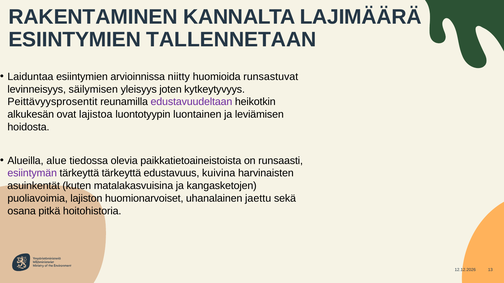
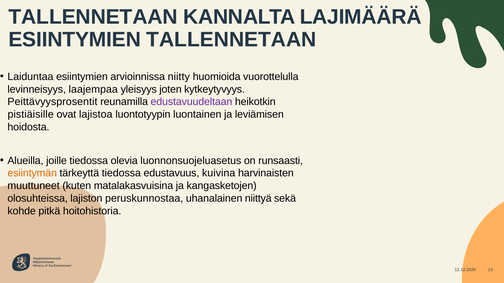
RAKENTAMINEN at (93, 17): RAKENTAMINEN -> TALLENNETAAN
runsastuvat: runsastuvat -> vuorottelulla
säilymisen: säilymisen -> laajempaa
alkukesän: alkukesän -> pistiäisille
alue: alue -> joille
paikkatietoaineistoista: paikkatietoaineistoista -> luonnonsuojeluasetus
esiintymän colour: purple -> orange
tärkeyttä tärkeyttä: tärkeyttä -> tiedossa
asuinkentät: asuinkentät -> muuttuneet
puoliavoimia: puoliavoimia -> olosuhteissa
huomionarvoiset: huomionarvoiset -> peruskunnostaa
jaettu: jaettu -> niittyä
osana: osana -> kohde
